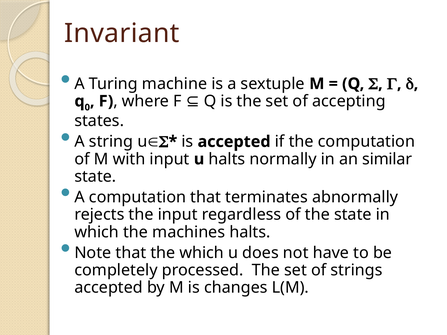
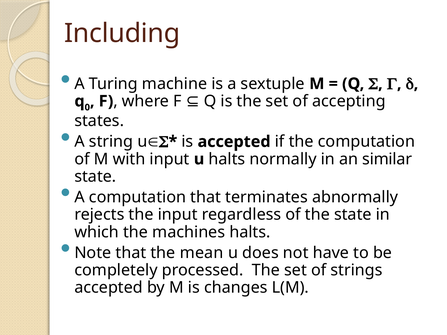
Invariant: Invariant -> Including
the which: which -> mean
